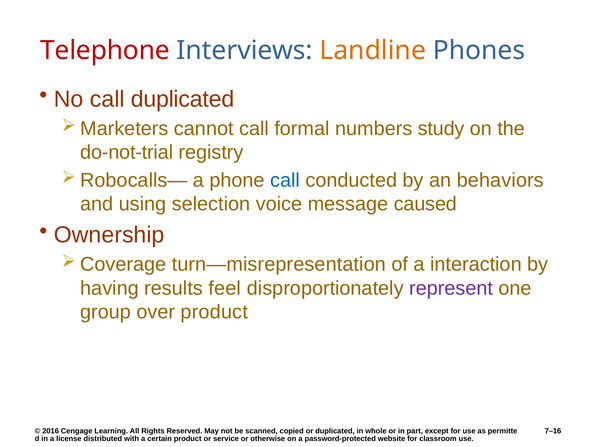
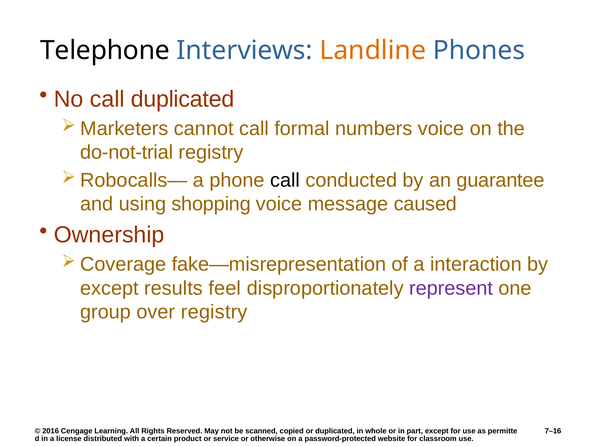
Telephone colour: red -> black
numbers study: study -> voice
call at (285, 180) colour: blue -> black
behaviors: behaviors -> guarantee
selection: selection -> shopping
turn—misrepresentation: turn—misrepresentation -> fake—misrepresentation
having at (110, 288): having -> except
over product: product -> registry
